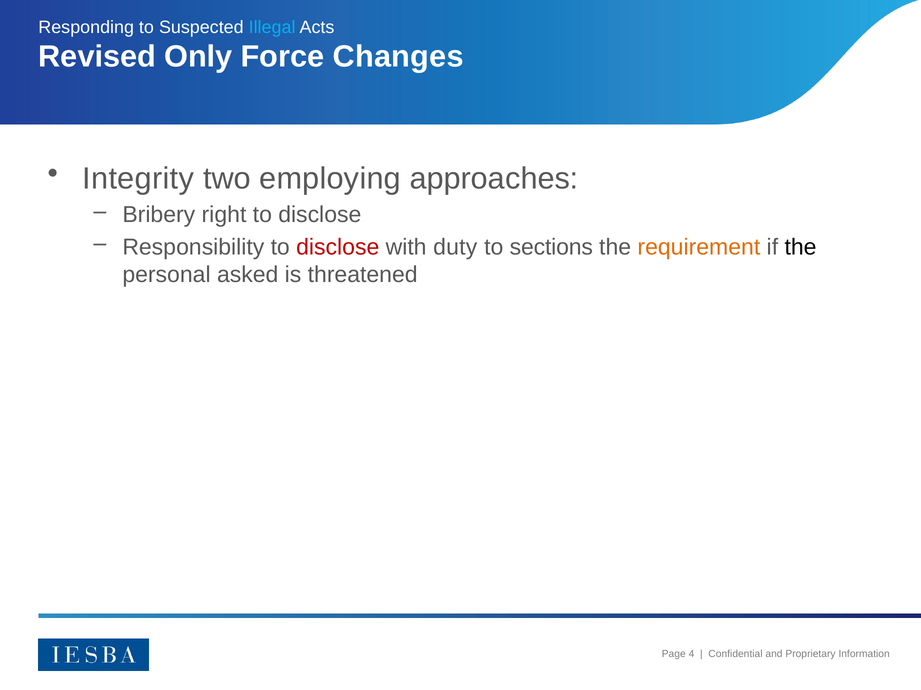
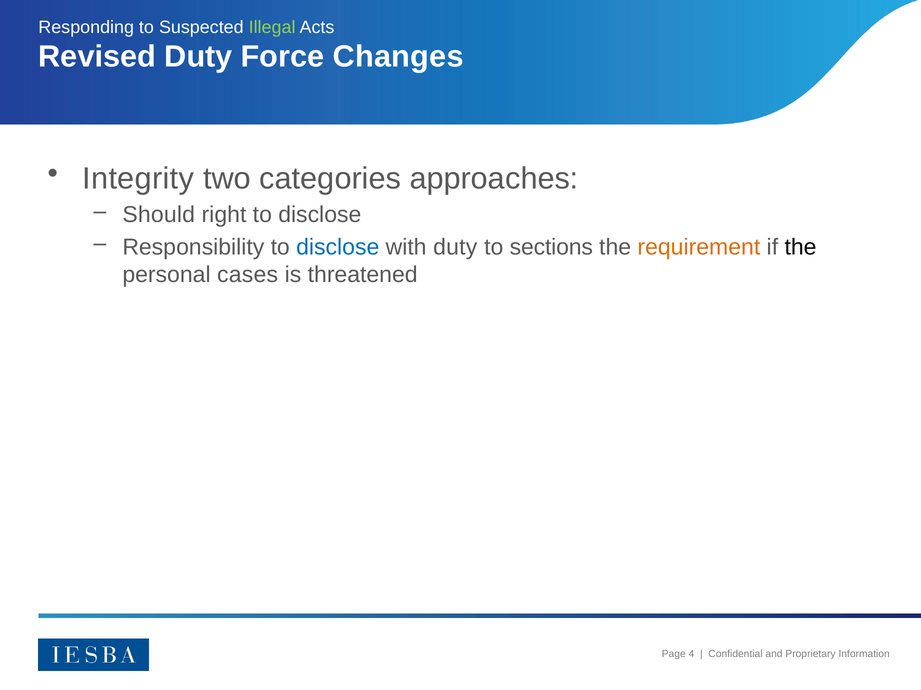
Illegal colour: light blue -> light green
Revised Only: Only -> Duty
employing: employing -> categories
Bribery: Bribery -> Should
disclose at (338, 247) colour: red -> blue
asked: asked -> cases
